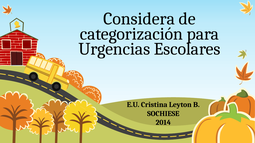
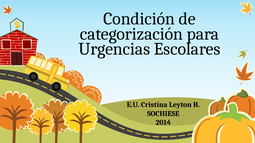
Considera: Considera -> Condición
